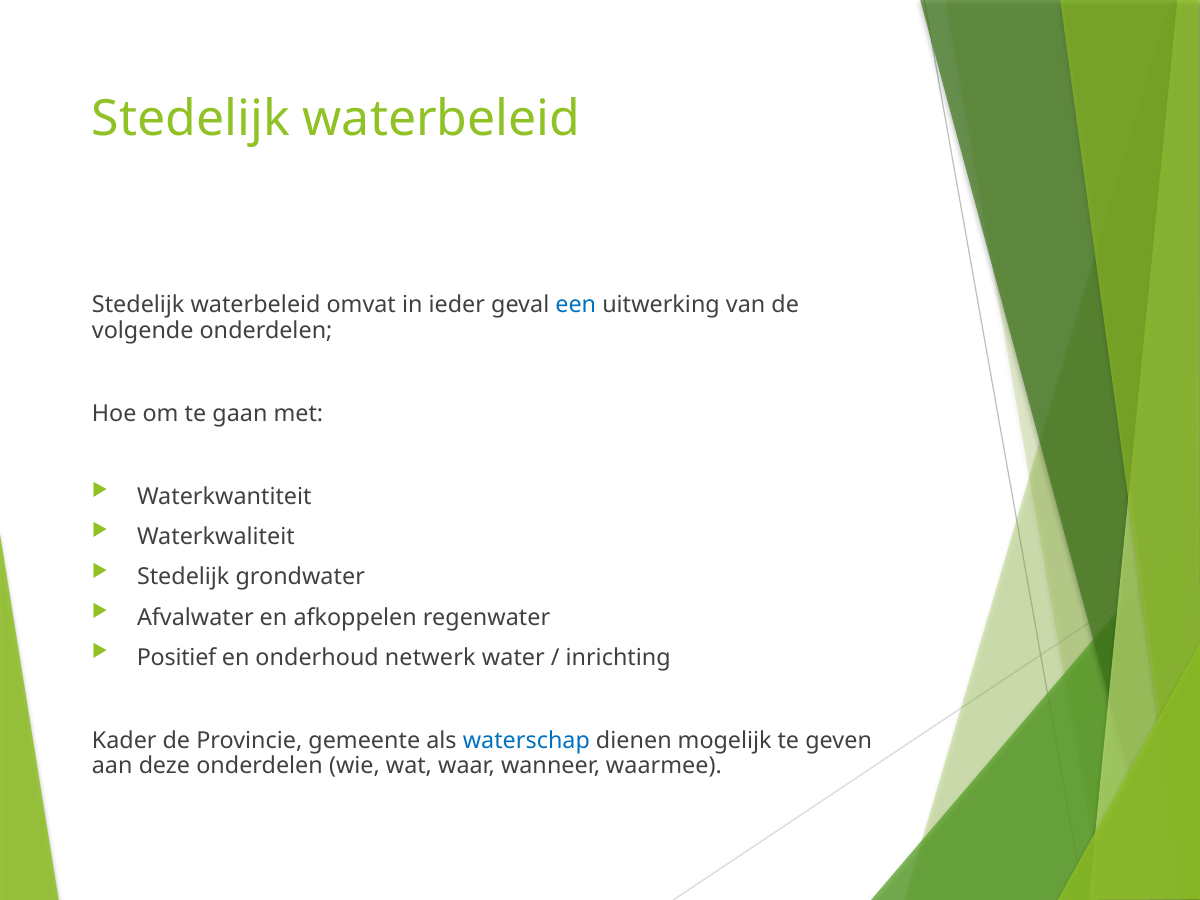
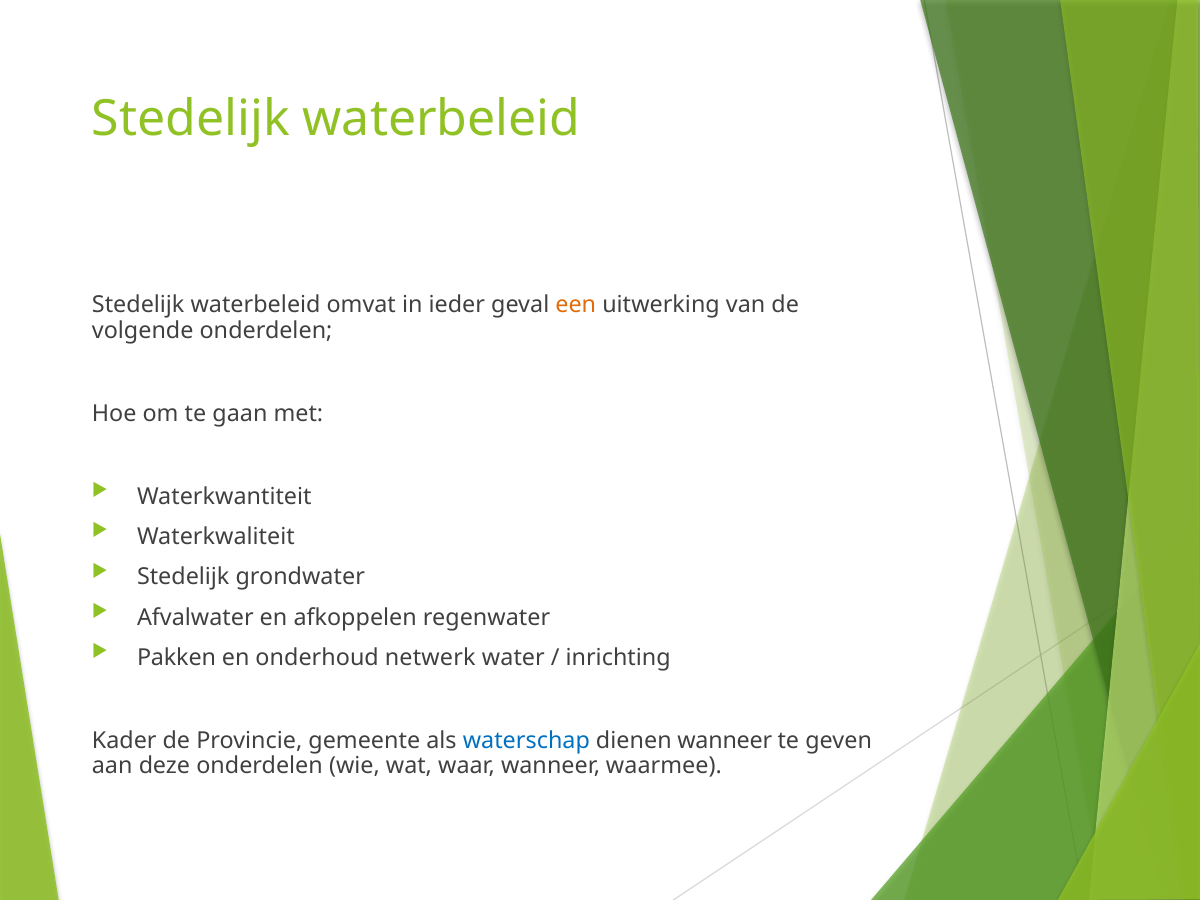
een colour: blue -> orange
Positief: Positief -> Pakken
dienen mogelijk: mogelijk -> wanneer
